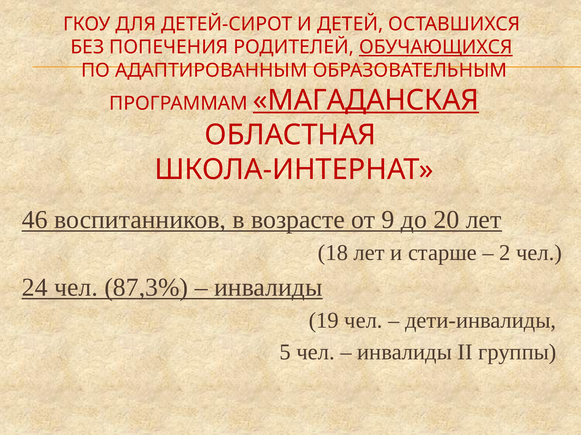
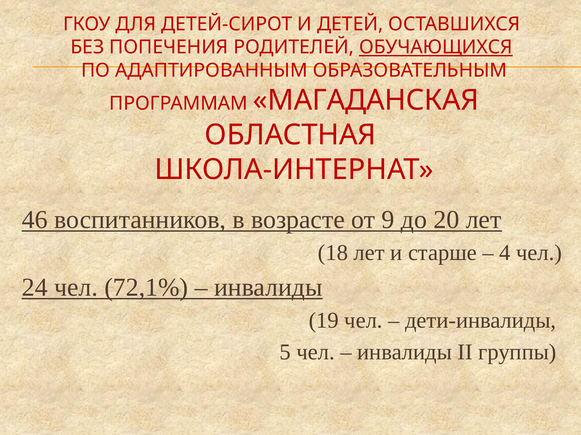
МАГАДАНСКАЯ underline: present -> none
2: 2 -> 4
87,3%: 87,3% -> 72,1%
